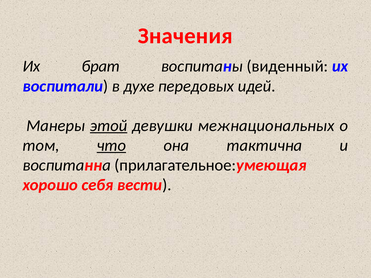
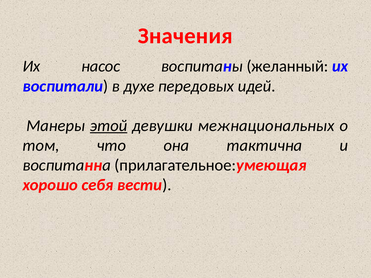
брат: брат -> насос
виденный: виденный -> желанный
что underline: present -> none
